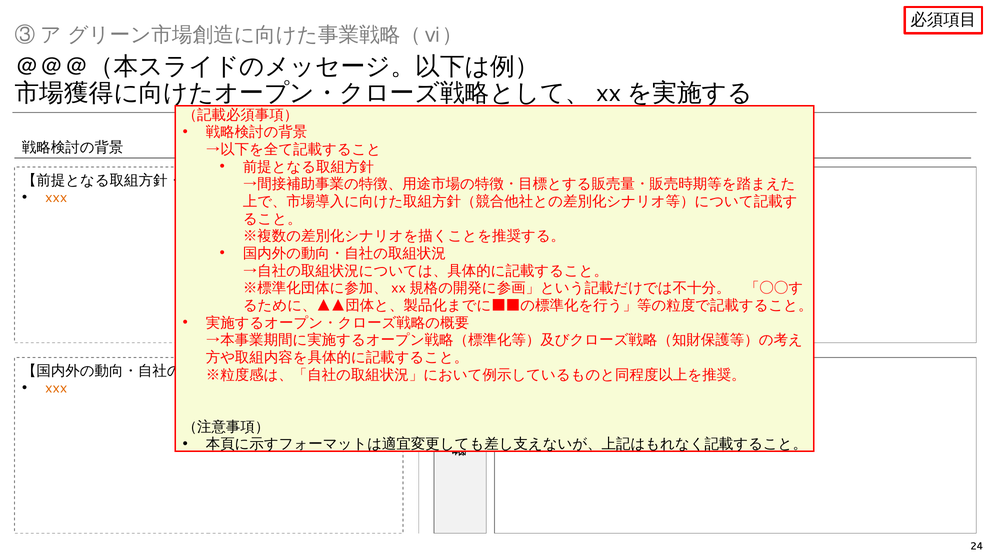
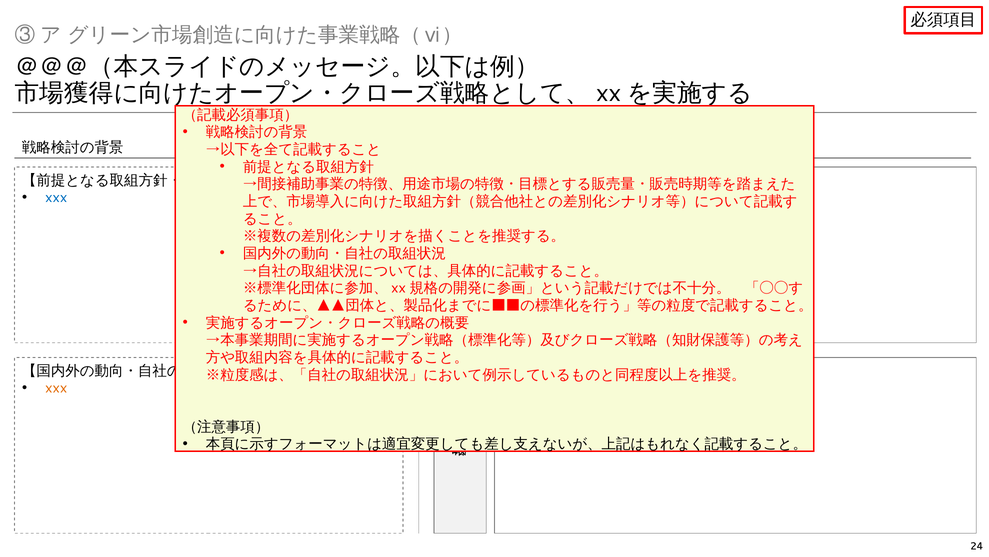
xxx at (56, 197) colour: orange -> blue
